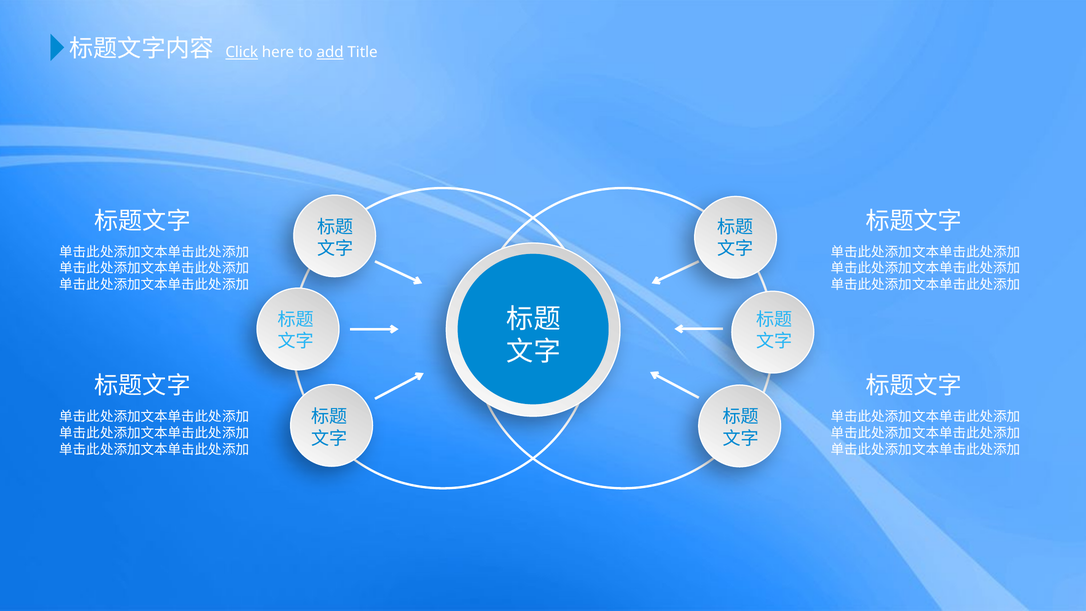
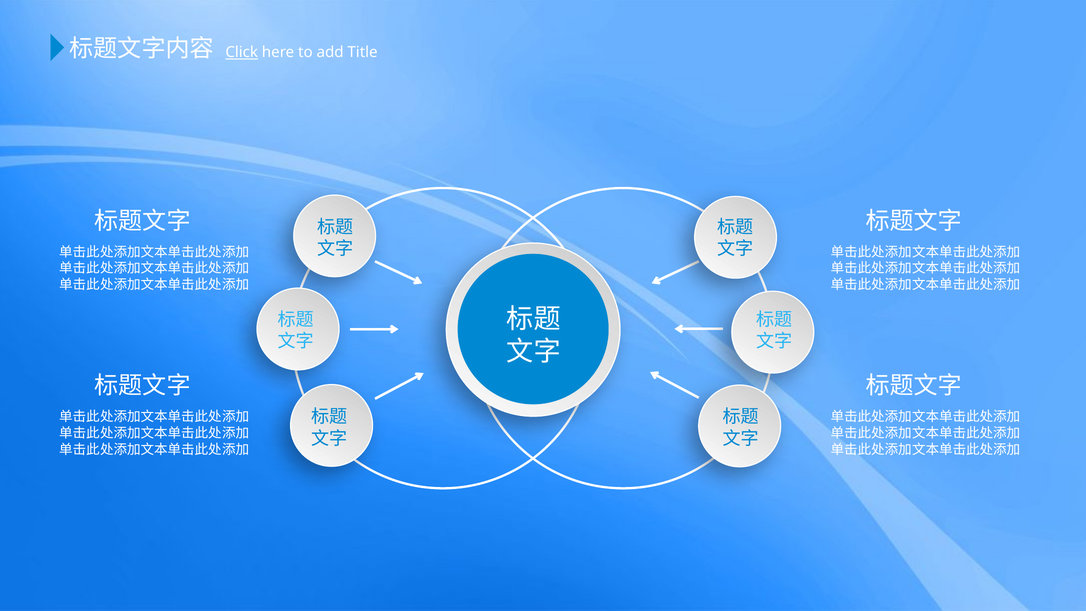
add underline: present -> none
